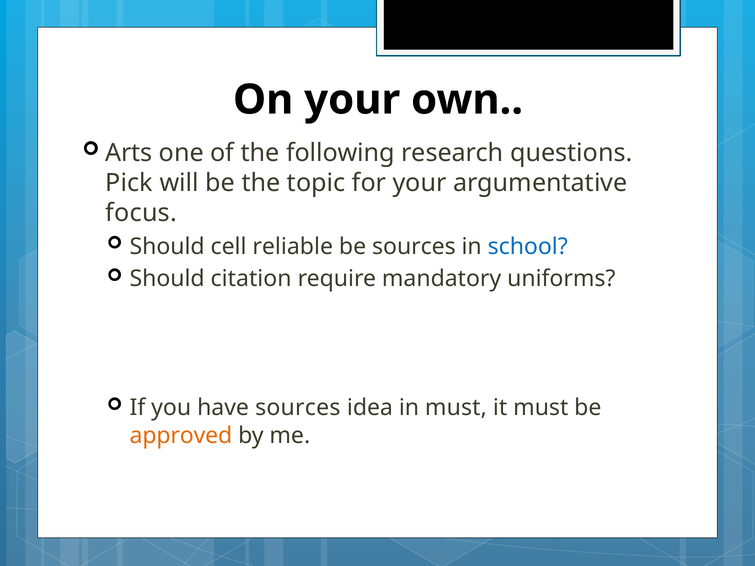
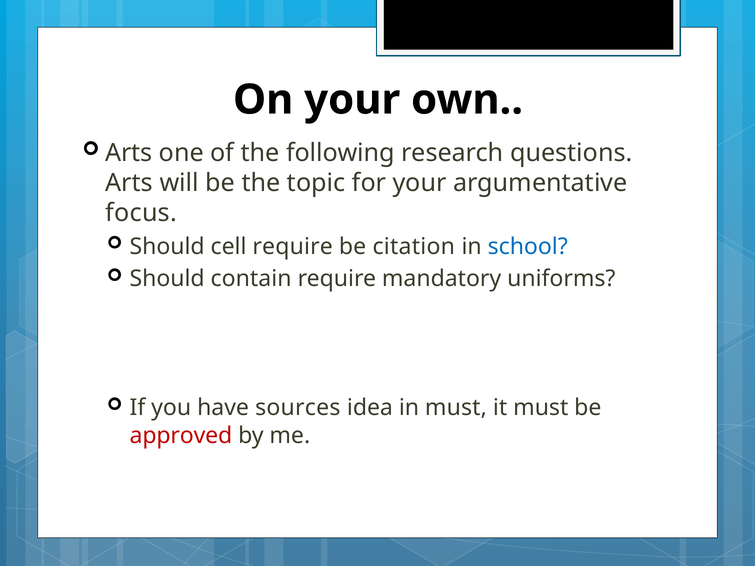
Pick at (129, 183): Pick -> Arts
cell reliable: reliable -> require
be sources: sources -> citation
citation: citation -> contain
approved colour: orange -> red
